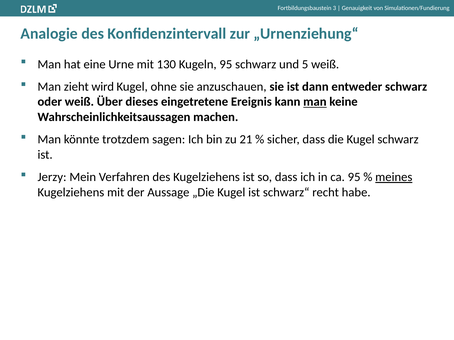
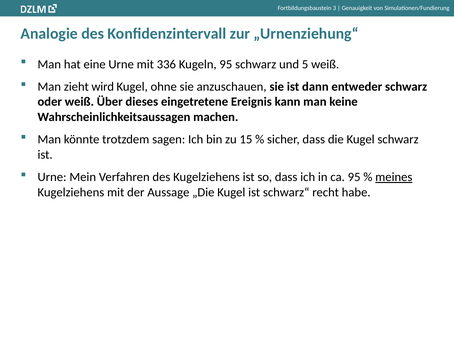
130: 130 -> 336
man at (315, 102) underline: present -> none
21: 21 -> 15
Jerzy at (52, 177): Jerzy -> Urne
